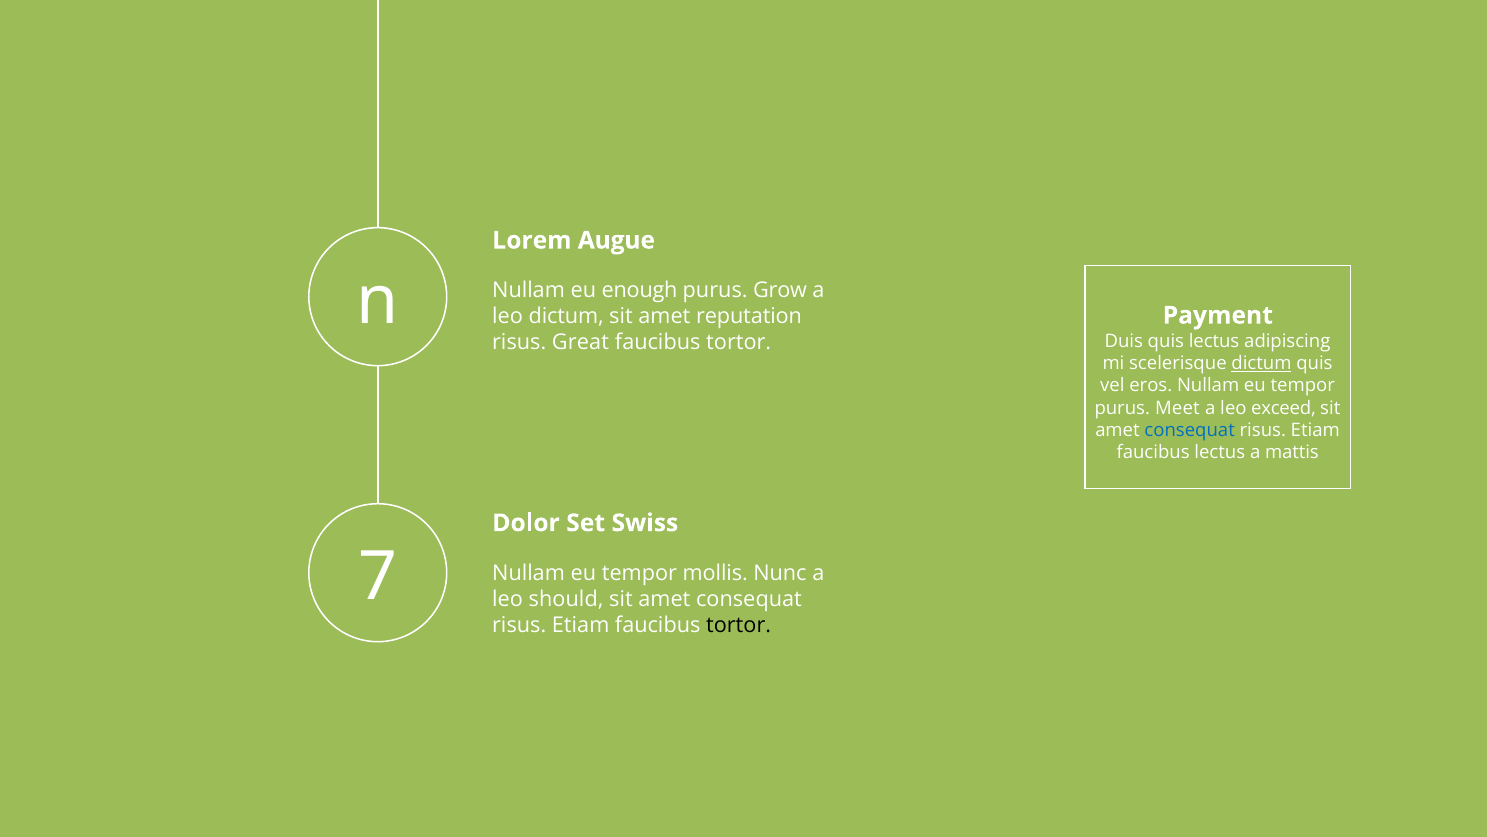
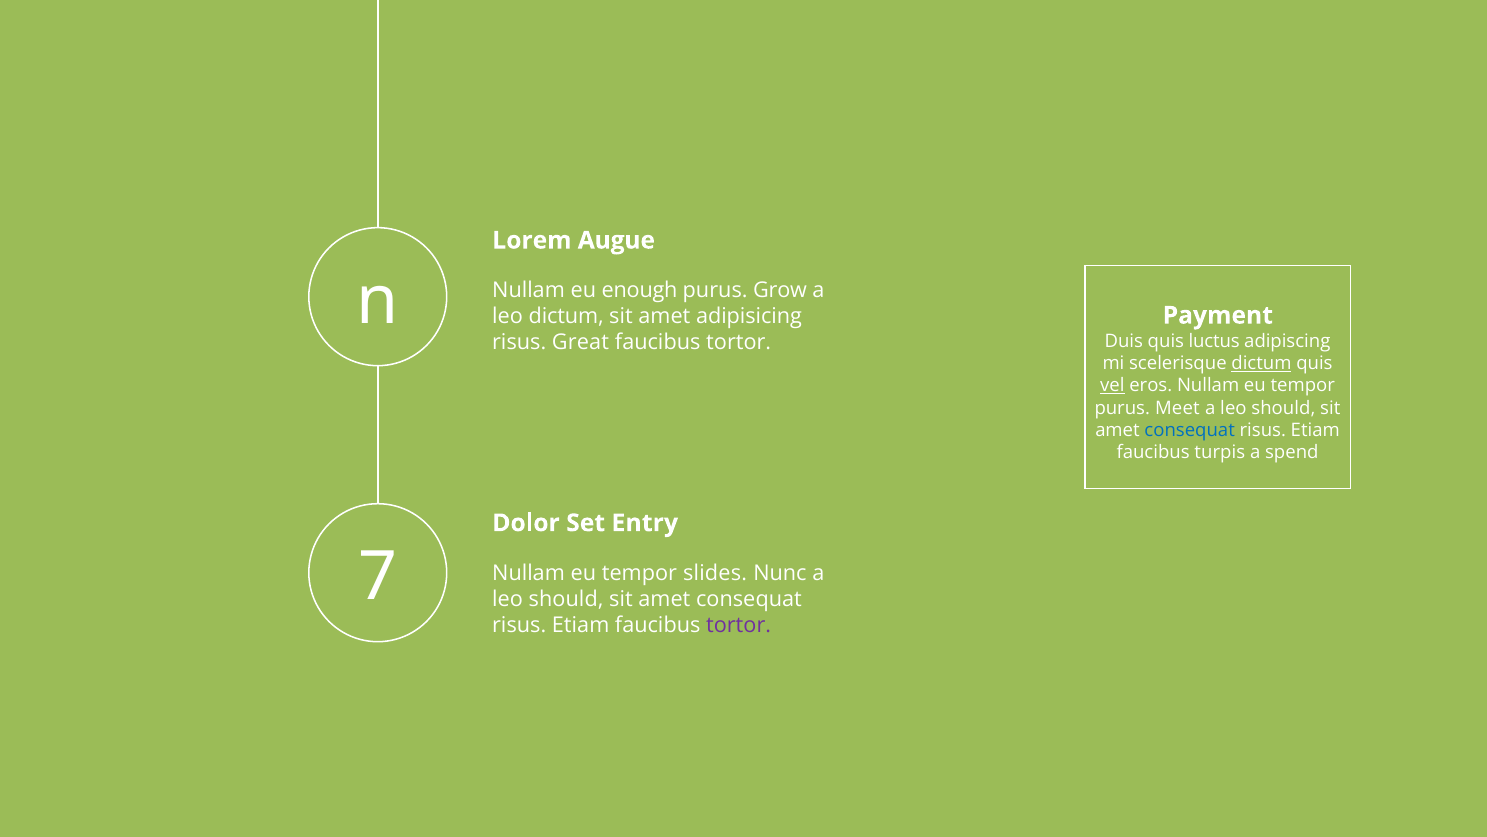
reputation: reputation -> adipisicing
quis lectus: lectus -> luctus
vel underline: none -> present
exceed at (1283, 408): exceed -> should
faucibus lectus: lectus -> turpis
mattis: mattis -> spend
Swiss: Swiss -> Entry
mollis: mollis -> slides
tortor at (739, 625) colour: black -> purple
